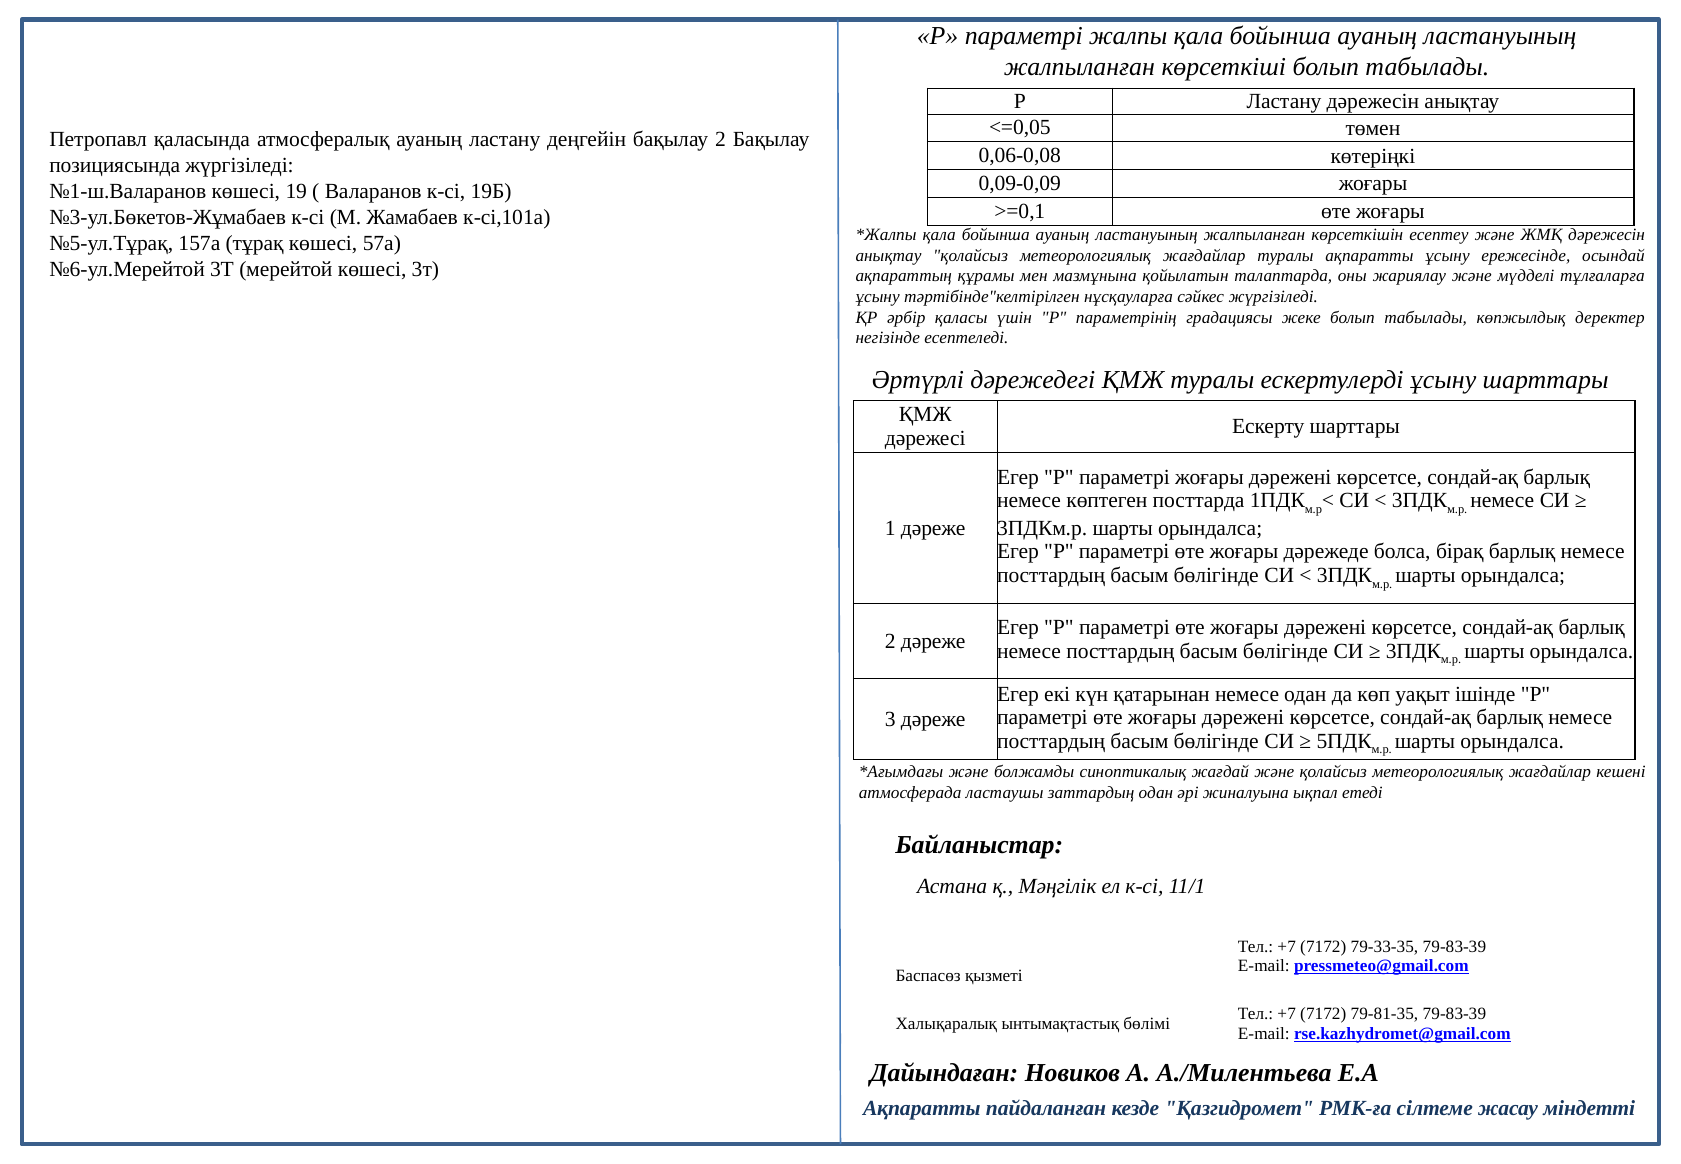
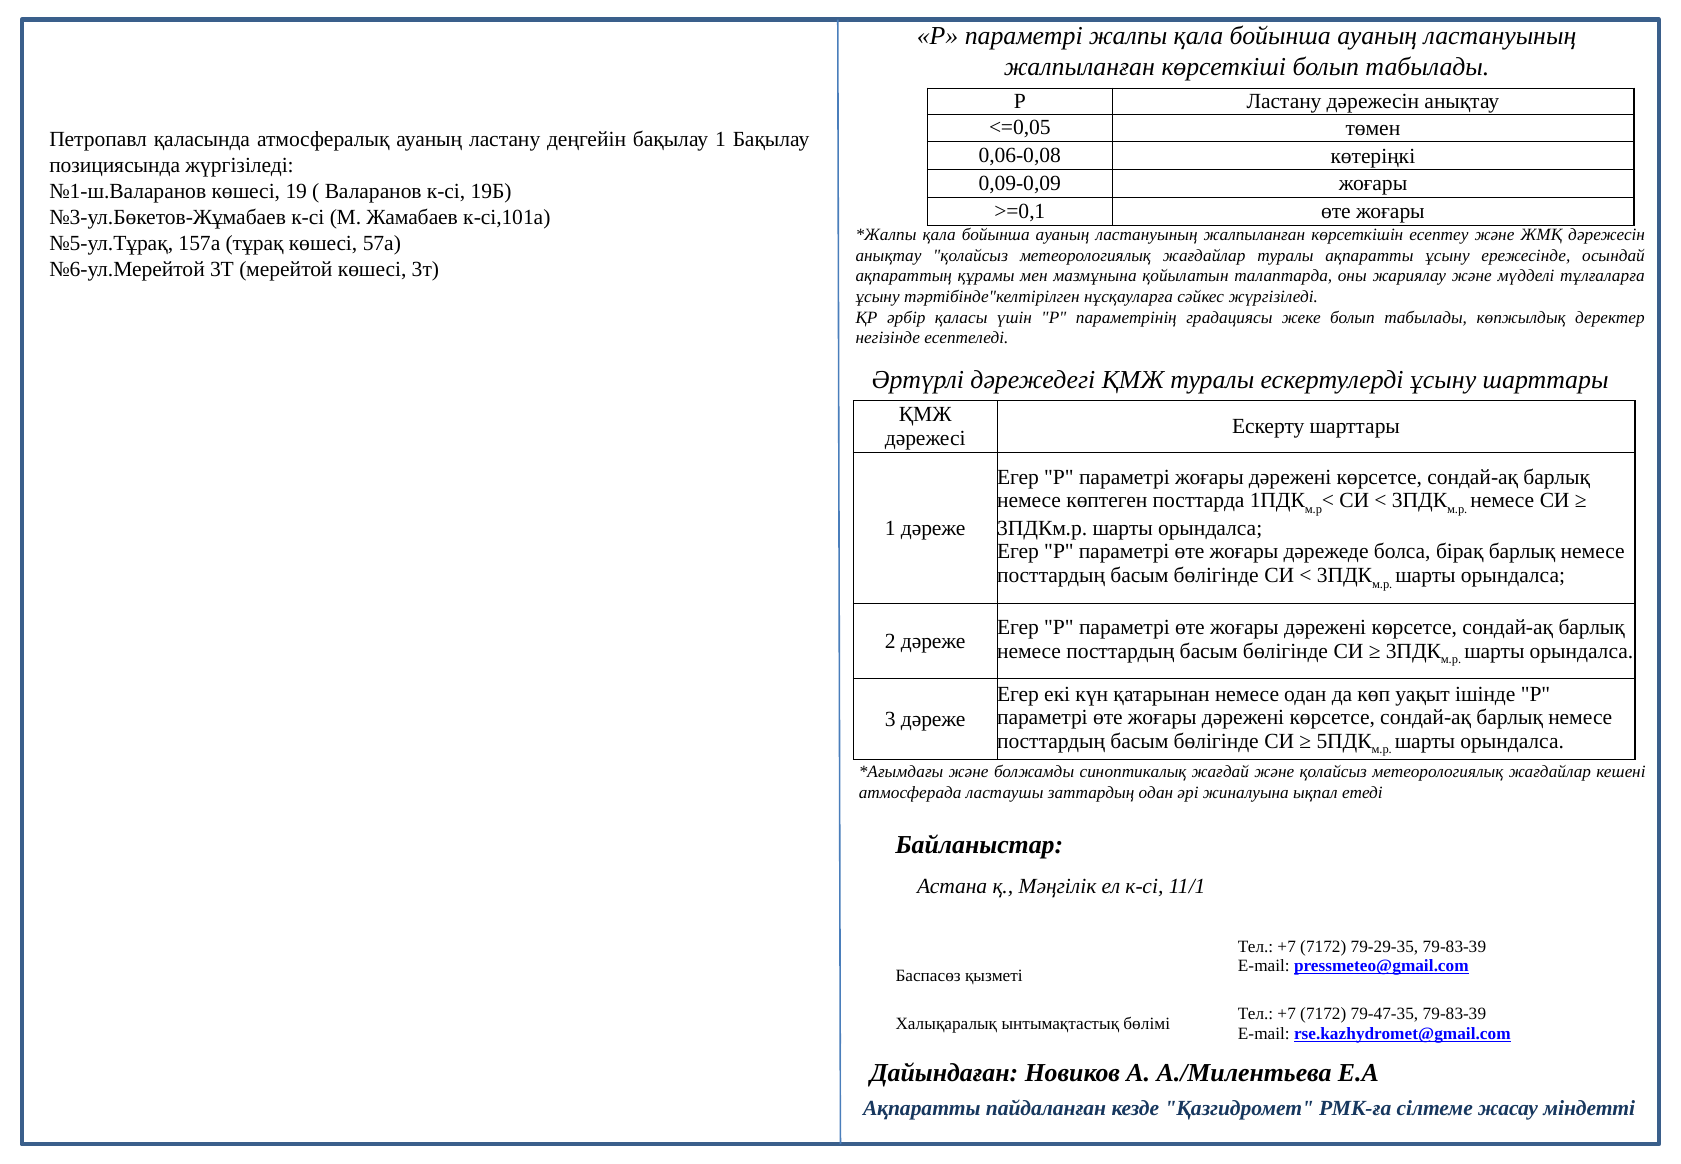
бақылау 2: 2 -> 1
79-33-35: 79-33-35 -> 79-29-35
79-81-35: 79-81-35 -> 79-47-35
